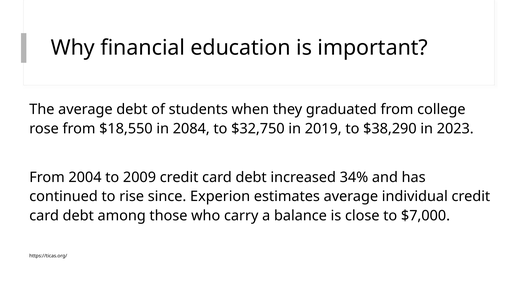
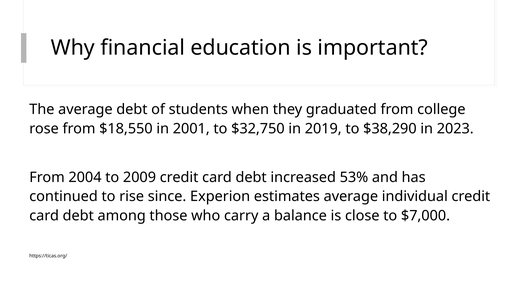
2084: 2084 -> 2001
34%: 34% -> 53%
